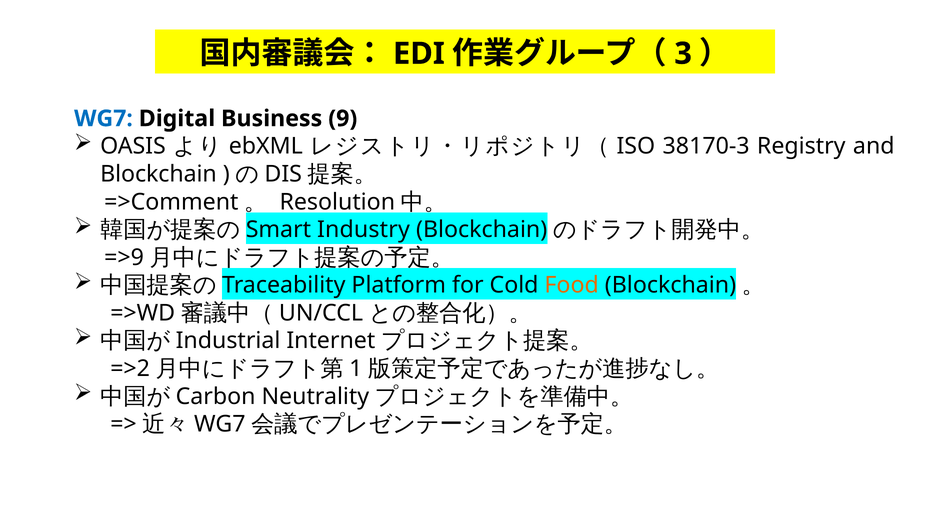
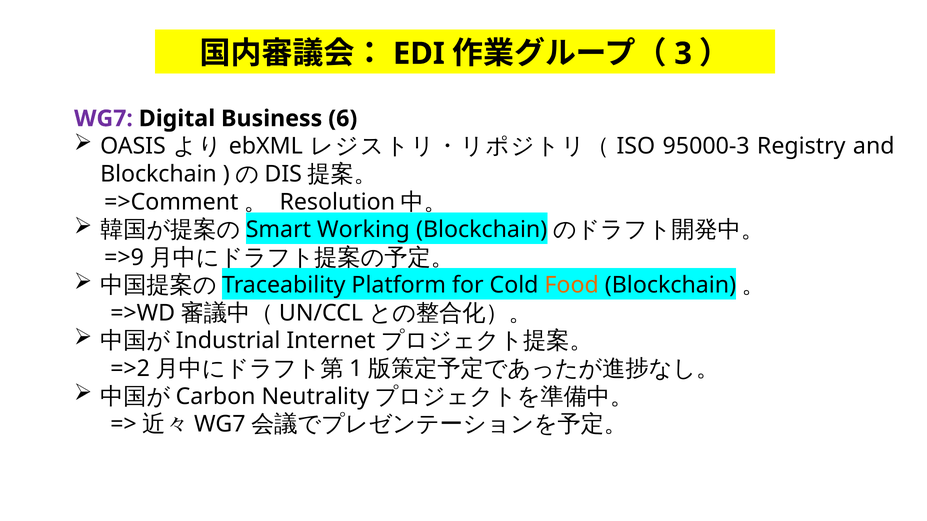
WG7 at (103, 119) colour: blue -> purple
9: 9 -> 6
38170-3: 38170-3 -> 95000-3
Industry: Industry -> Working
